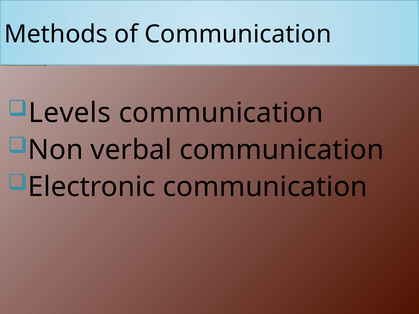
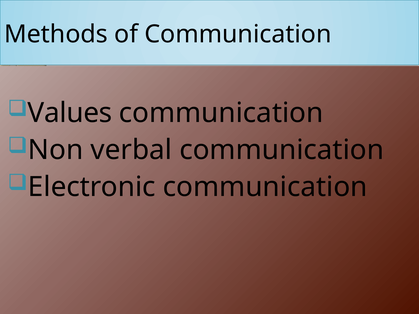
Levels: Levels -> Values
